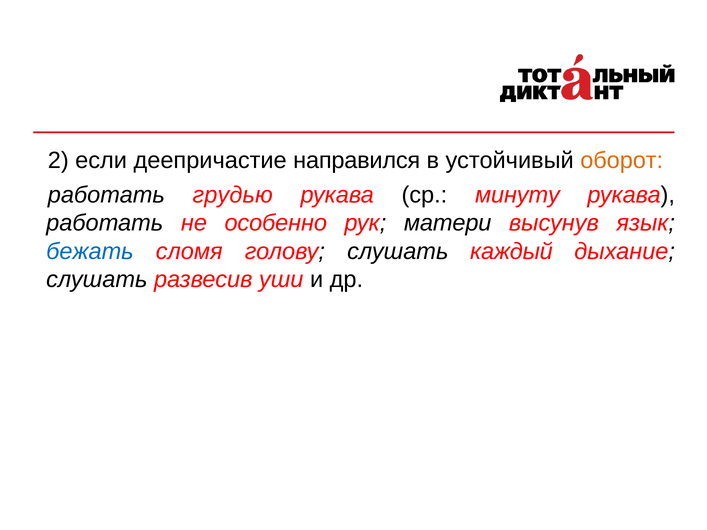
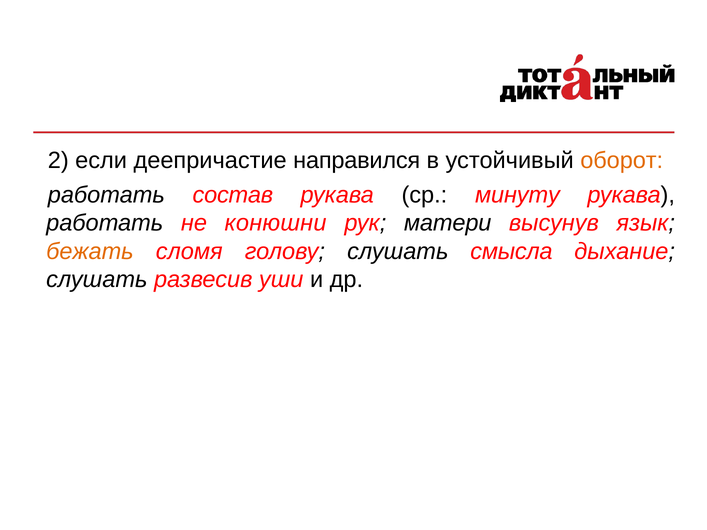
грудью: грудью -> состав
особенно: особенно -> конюшни
бежать colour: blue -> orange
каждый: каждый -> смысла
